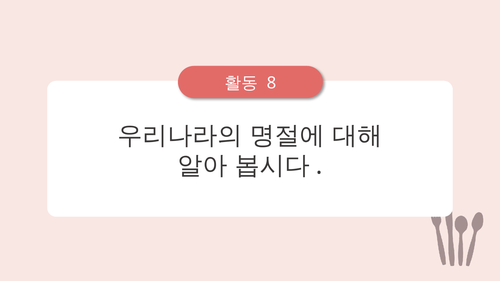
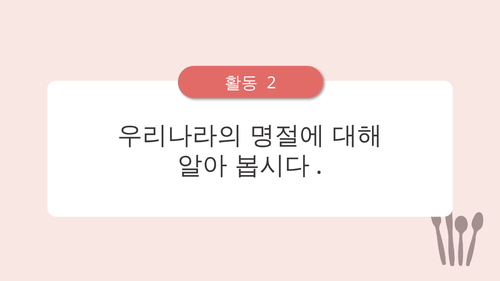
8: 8 -> 2
